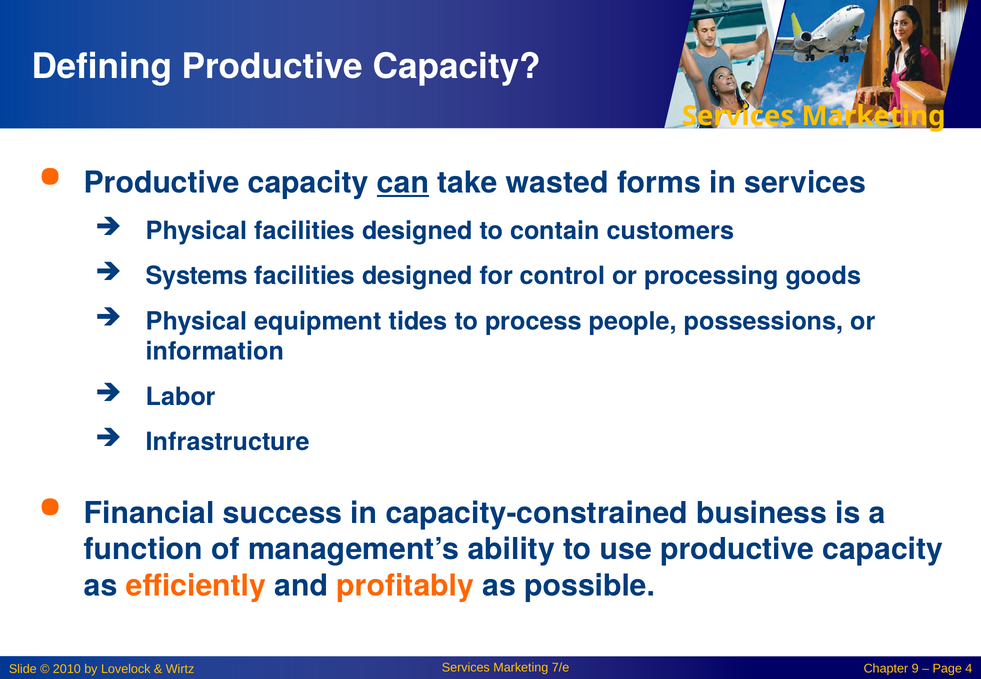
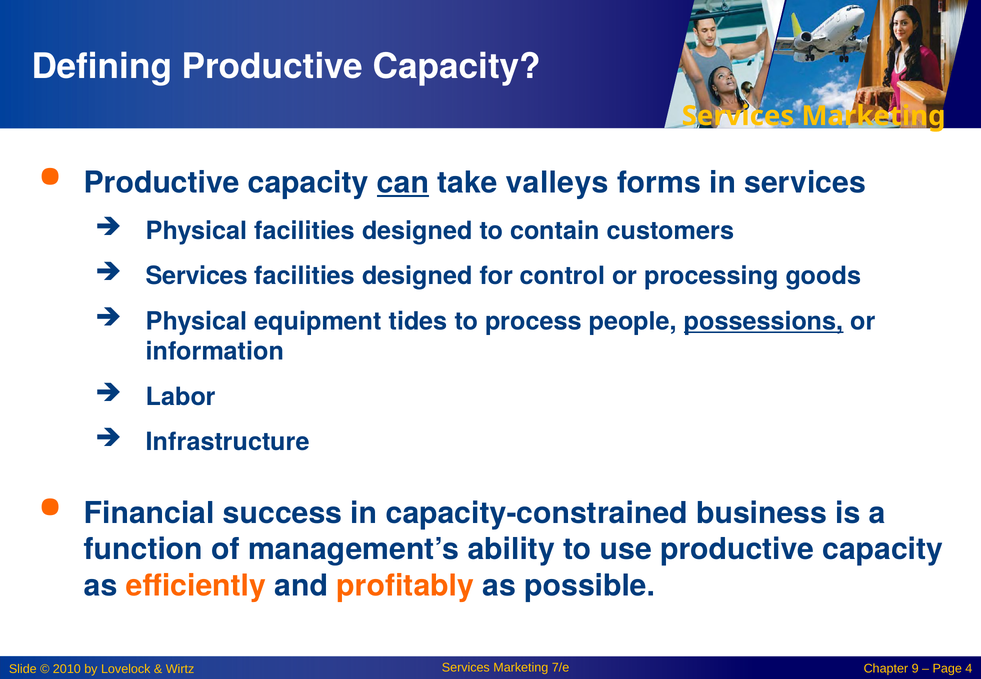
wasted: wasted -> valleys
Systems at (197, 276): Systems -> Services
possessions underline: none -> present
